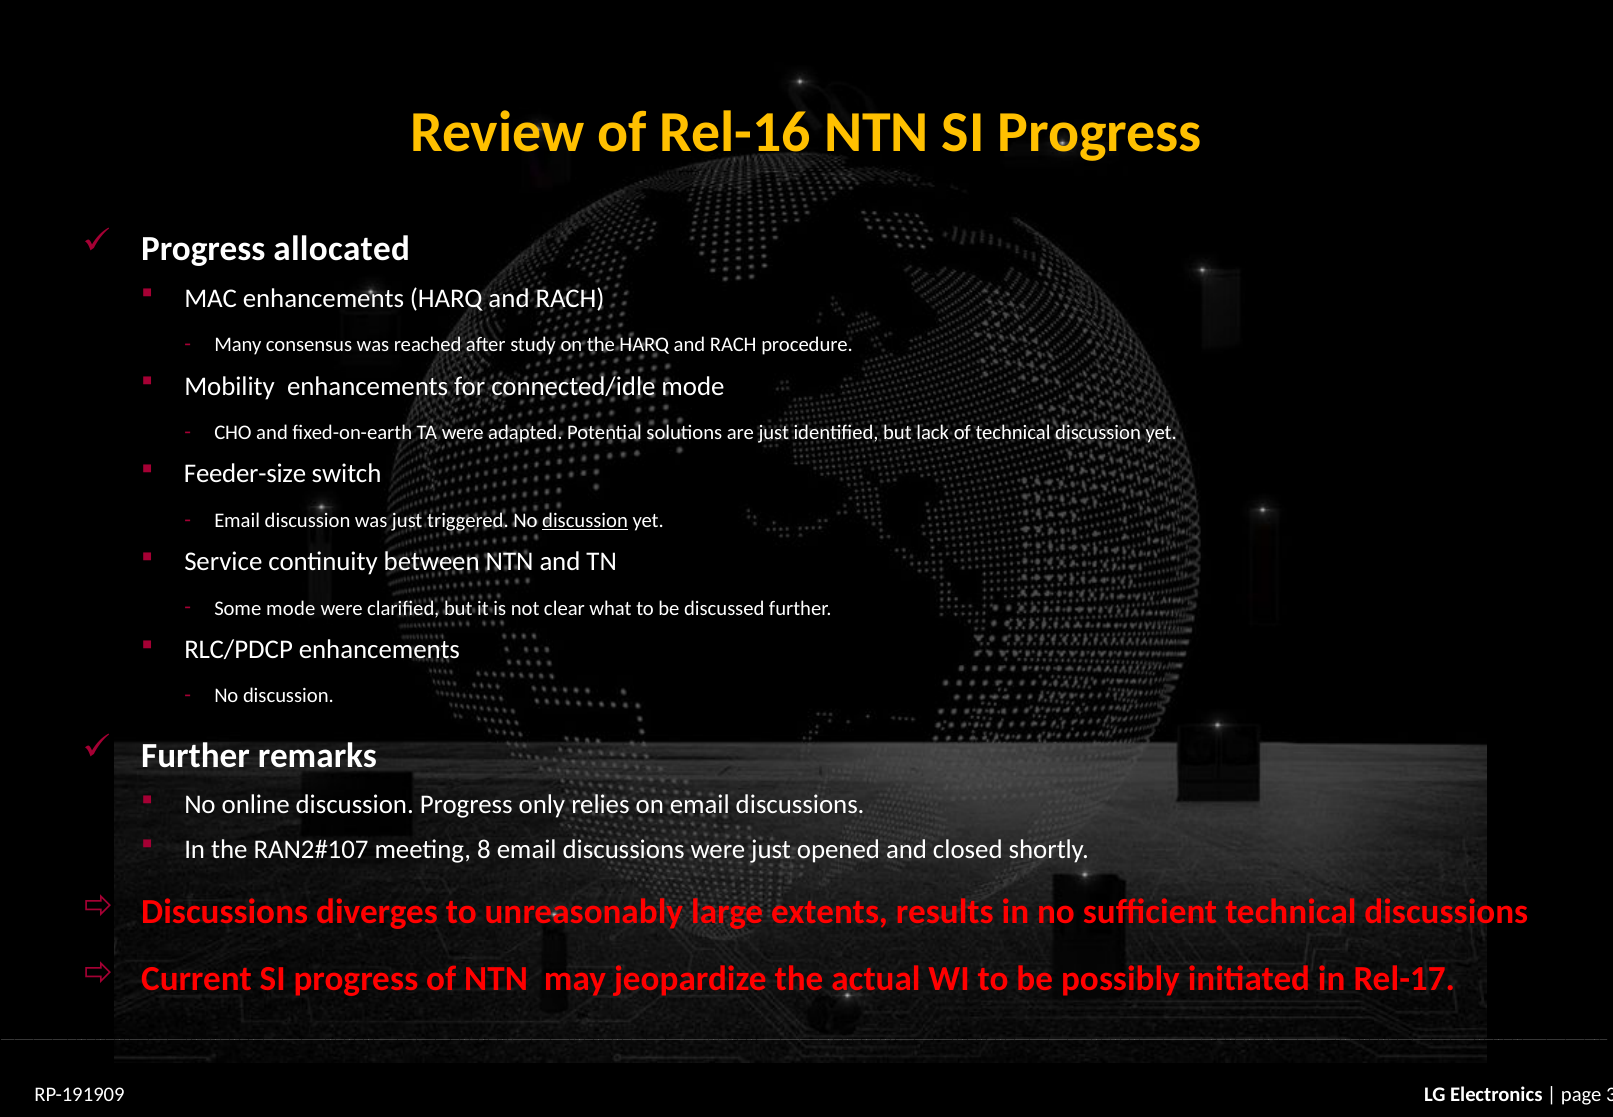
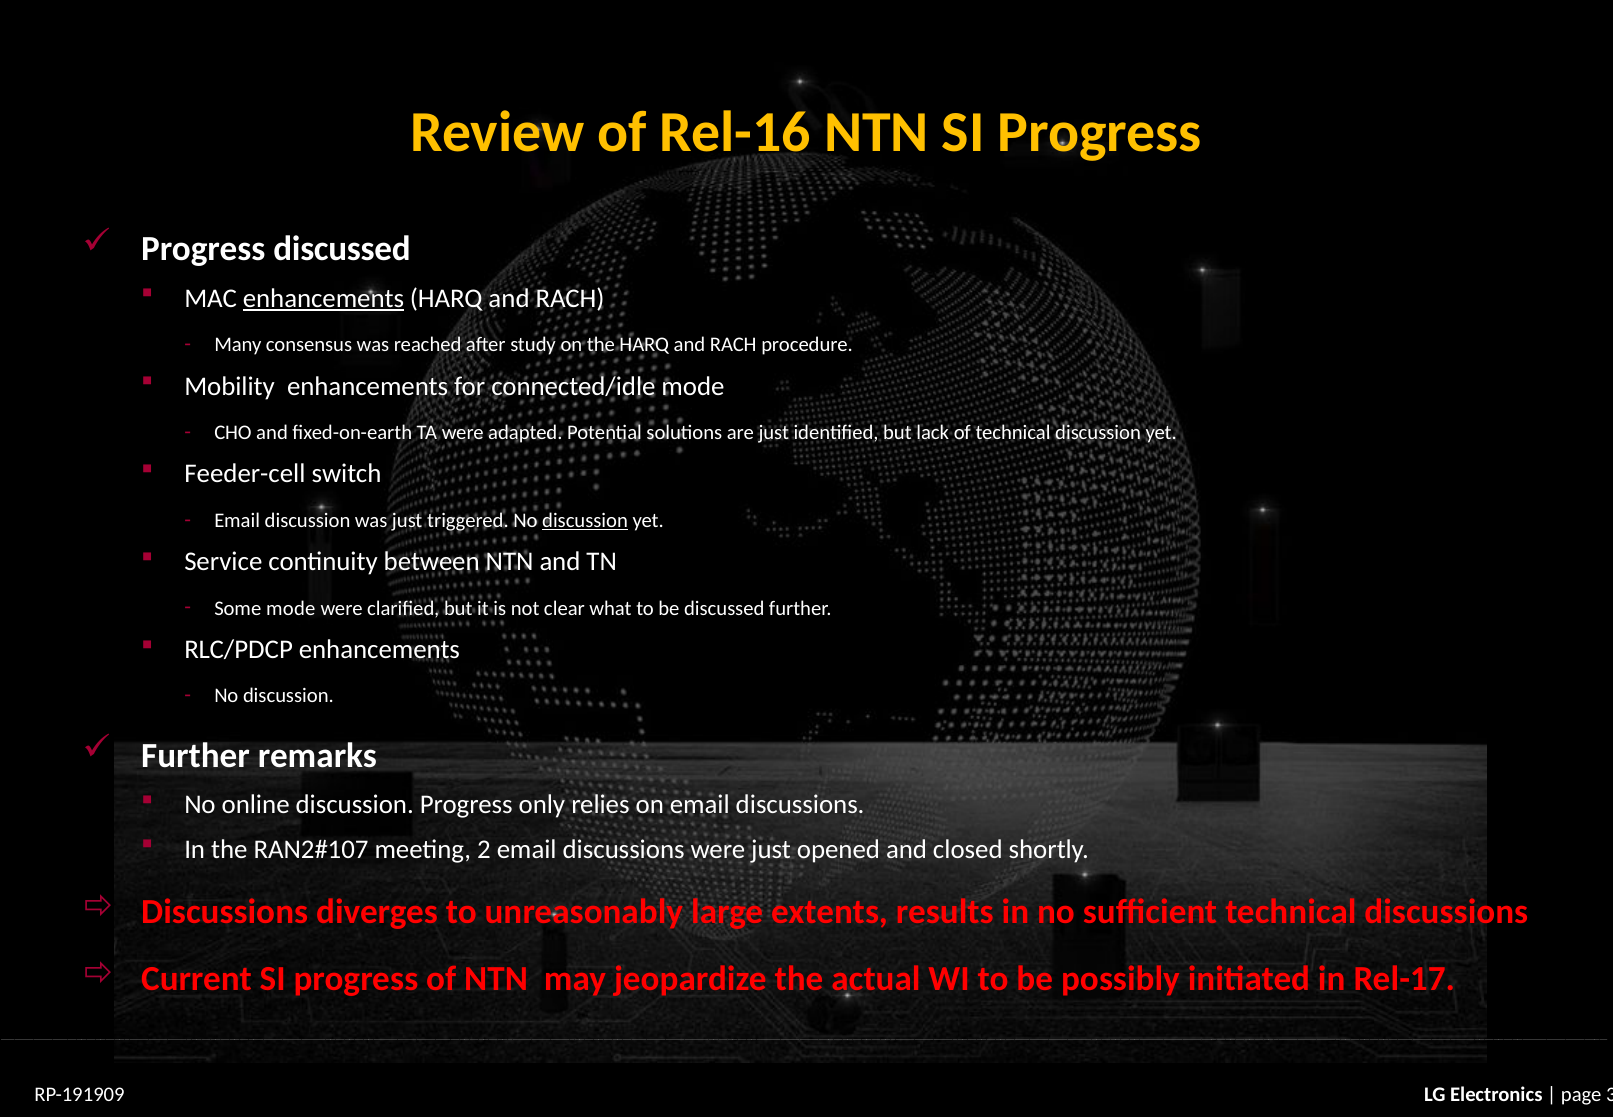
Progress allocated: allocated -> discussed
enhancements at (323, 298) underline: none -> present
Feeder-size: Feeder-size -> Feeder-cell
8: 8 -> 2
